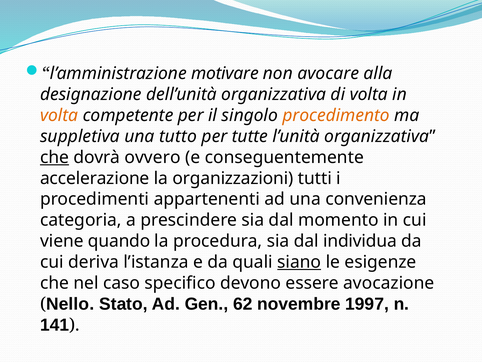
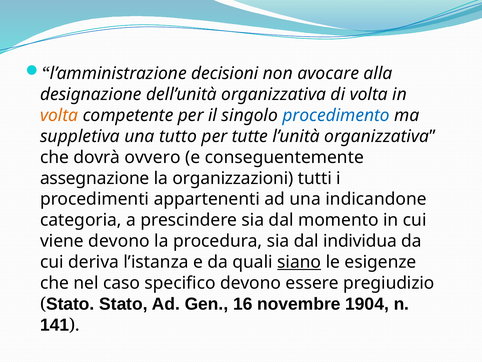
motivare: motivare -> decisioni
procedimento colour: orange -> blue
che at (55, 157) underline: present -> none
accelerazione: accelerazione -> assegnazione
convenienza: convenienza -> indicandone
viene quando: quando -> devono
avocazione: avocazione -> pregiudizio
Nello at (70, 304): Nello -> Stato
62: 62 -> 16
1997: 1997 -> 1904
